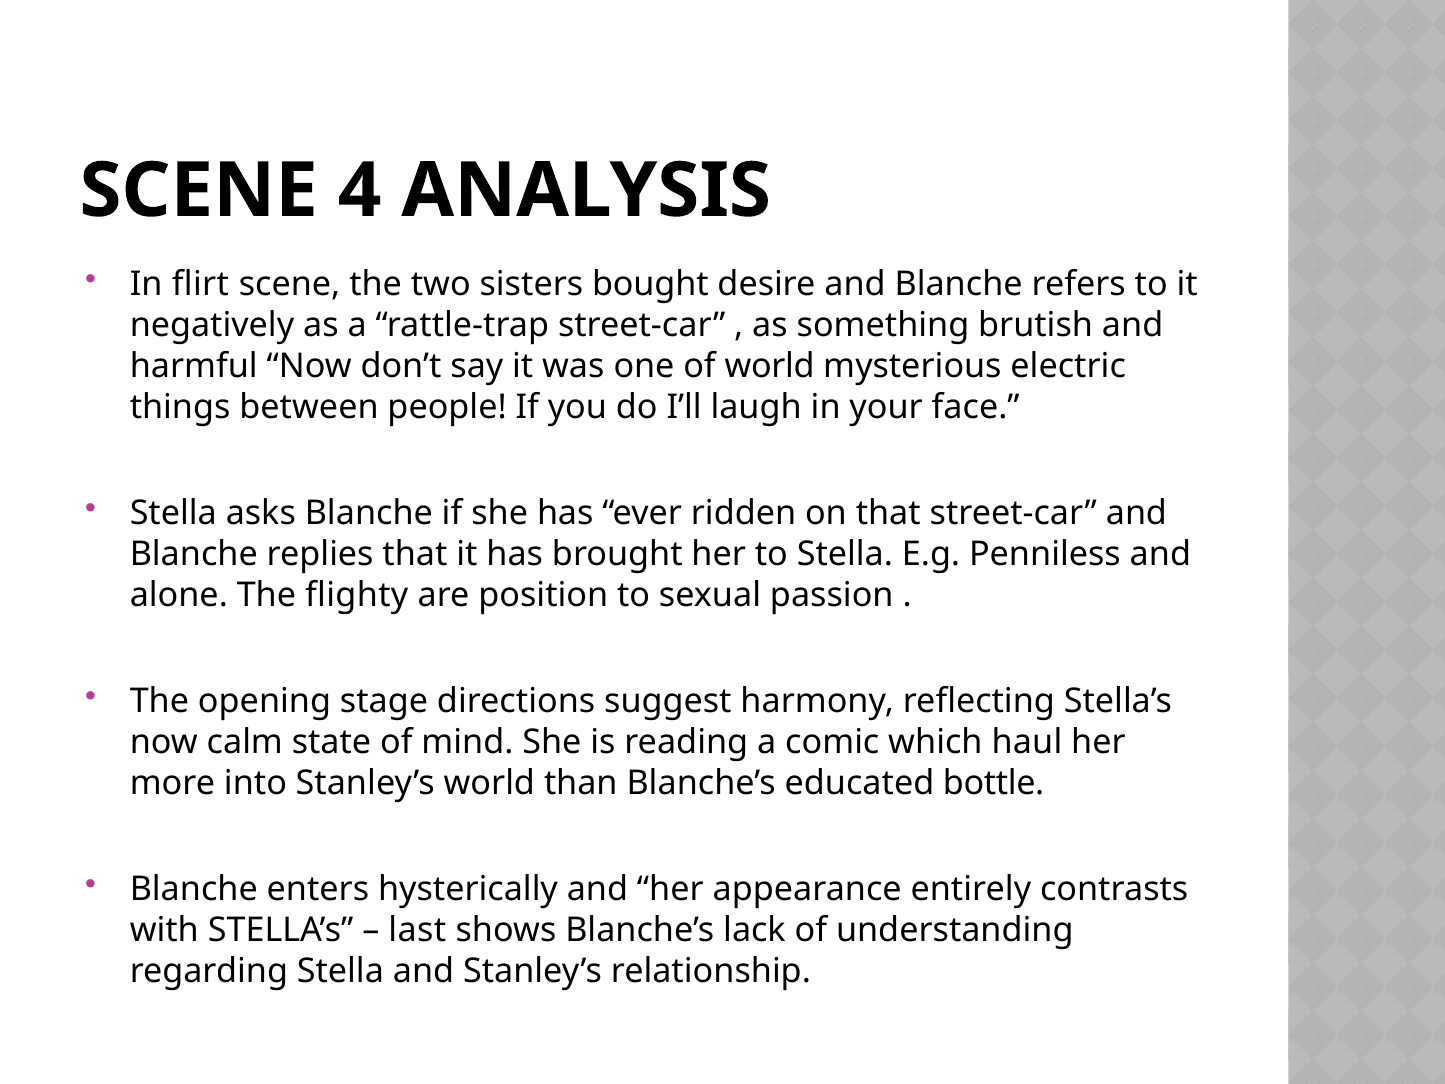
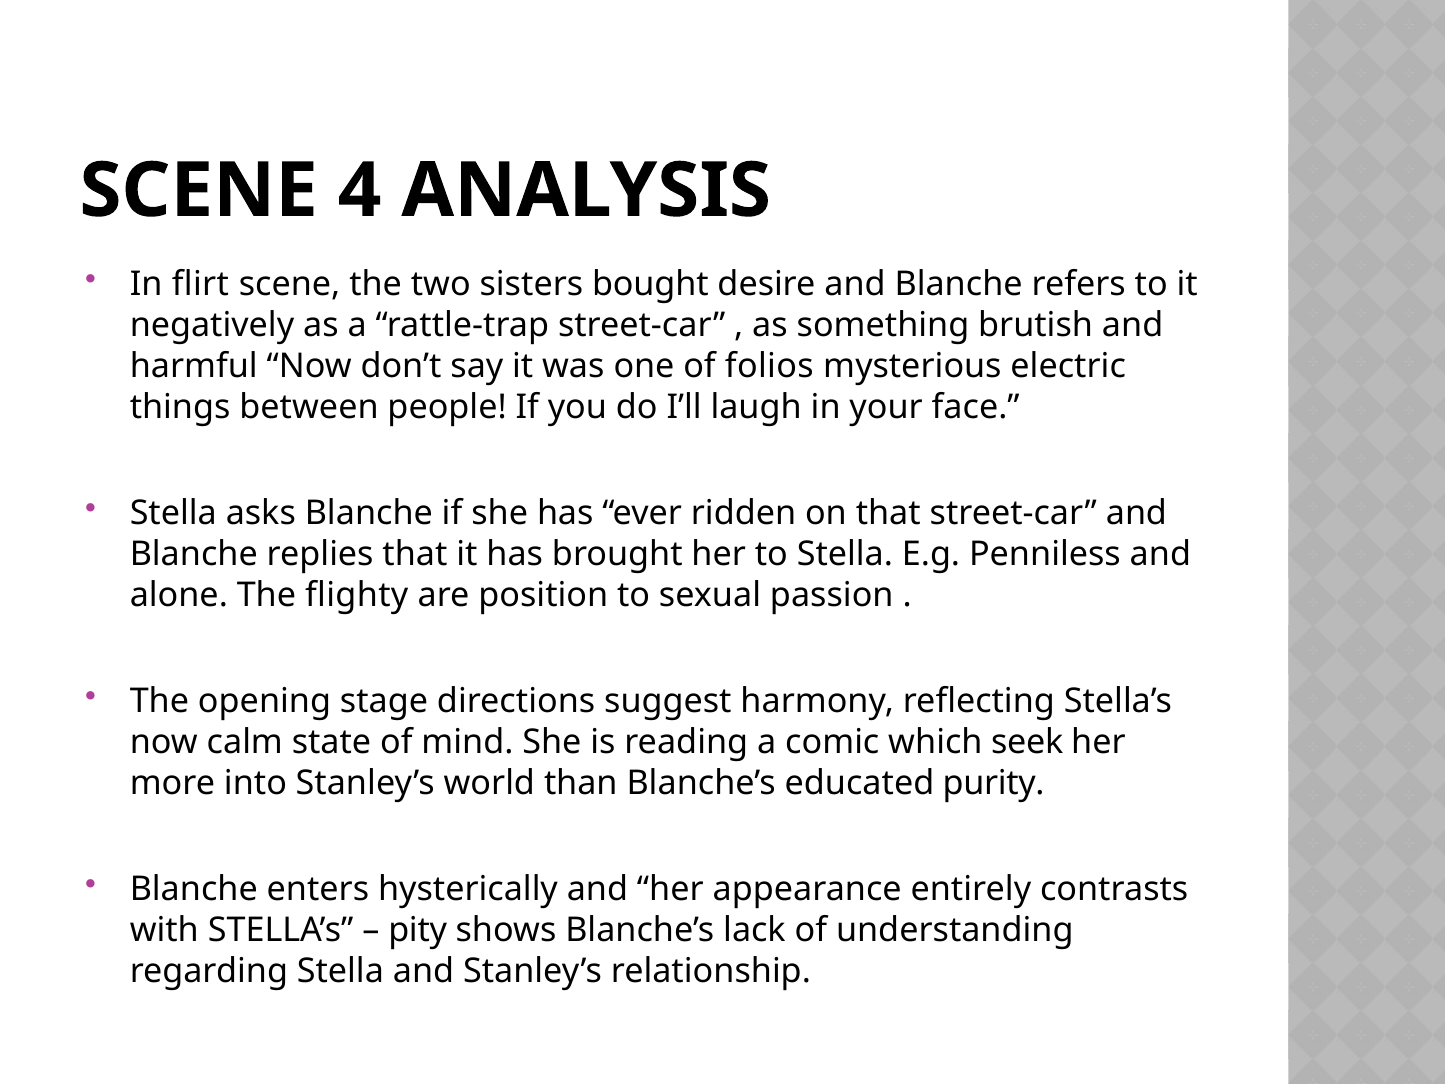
of world: world -> folios
haul: haul -> seek
bottle: bottle -> purity
last: last -> pity
